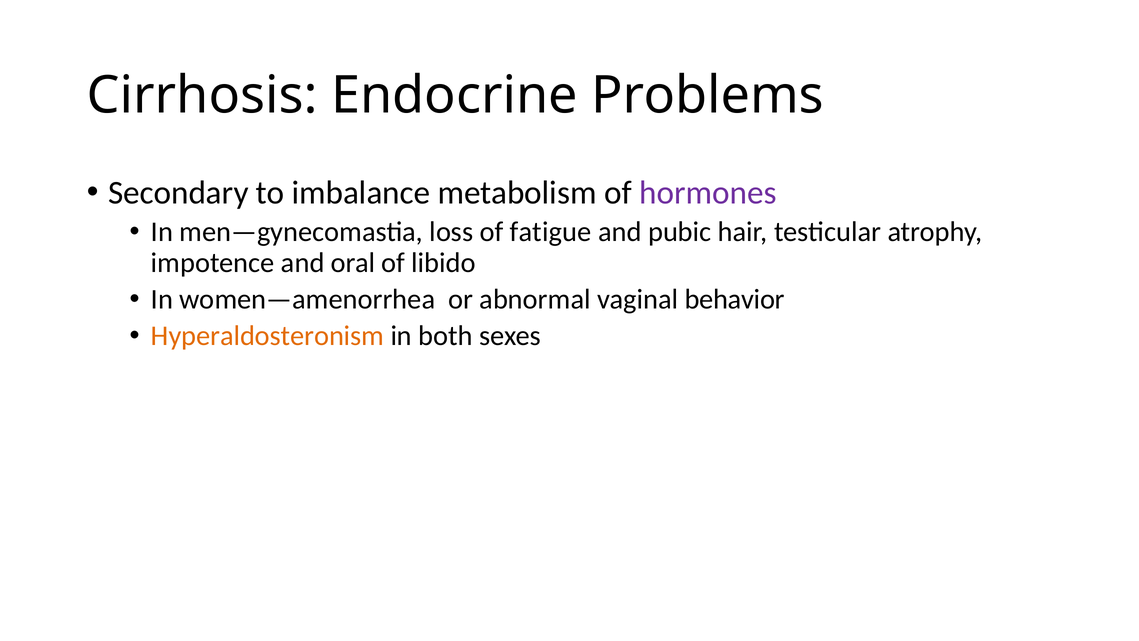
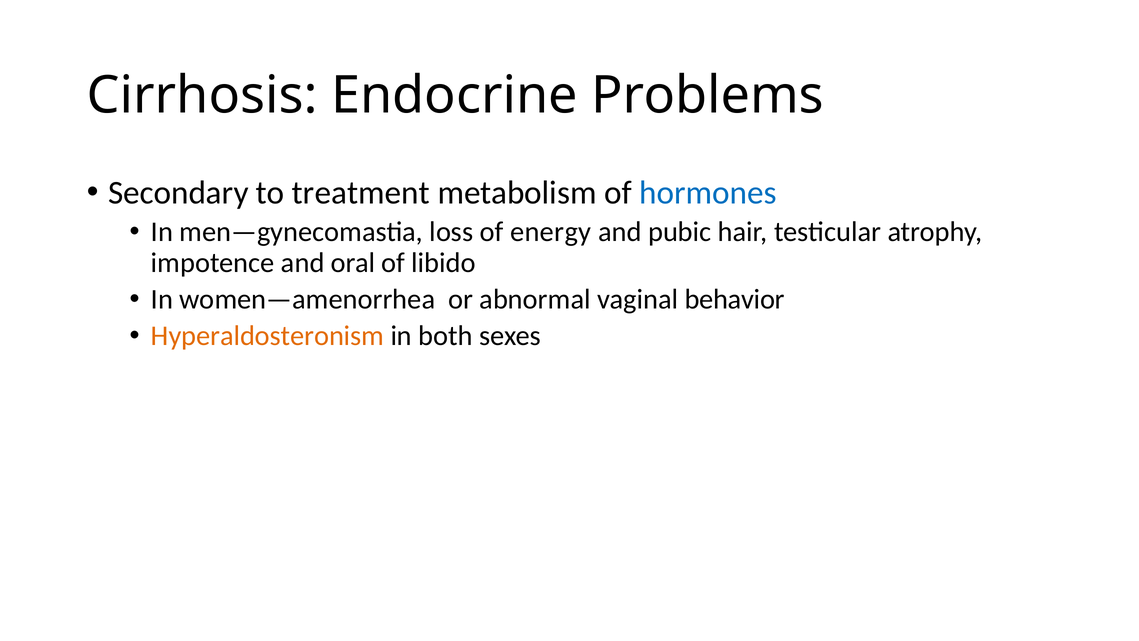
imbalance: imbalance -> treatment
hormones colour: purple -> blue
fatigue: fatigue -> energy
